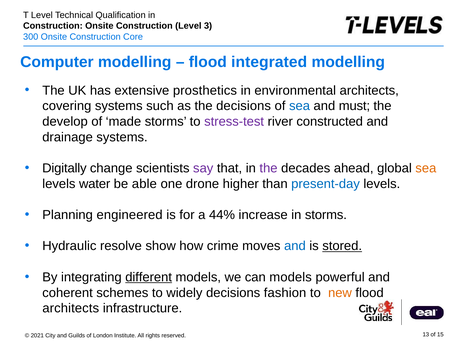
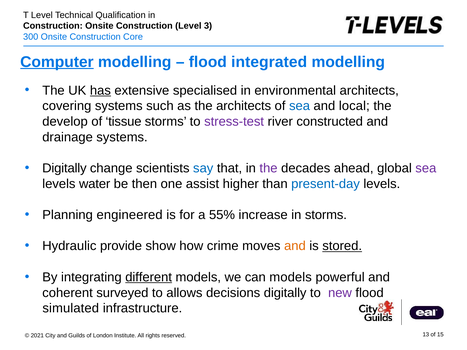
Computer underline: none -> present
has underline: none -> present
prosthetics: prosthetics -> specialised
the decisions: decisions -> architects
must: must -> local
made: made -> tissue
say colour: purple -> blue
sea at (426, 168) colour: orange -> purple
able: able -> then
drone: drone -> assist
44%: 44% -> 55%
resolve: resolve -> provide
and at (295, 246) colour: blue -> orange
schemes: schemes -> surveyed
widely: widely -> allows
decisions fashion: fashion -> digitally
new colour: orange -> purple
architects at (71, 309): architects -> simulated
